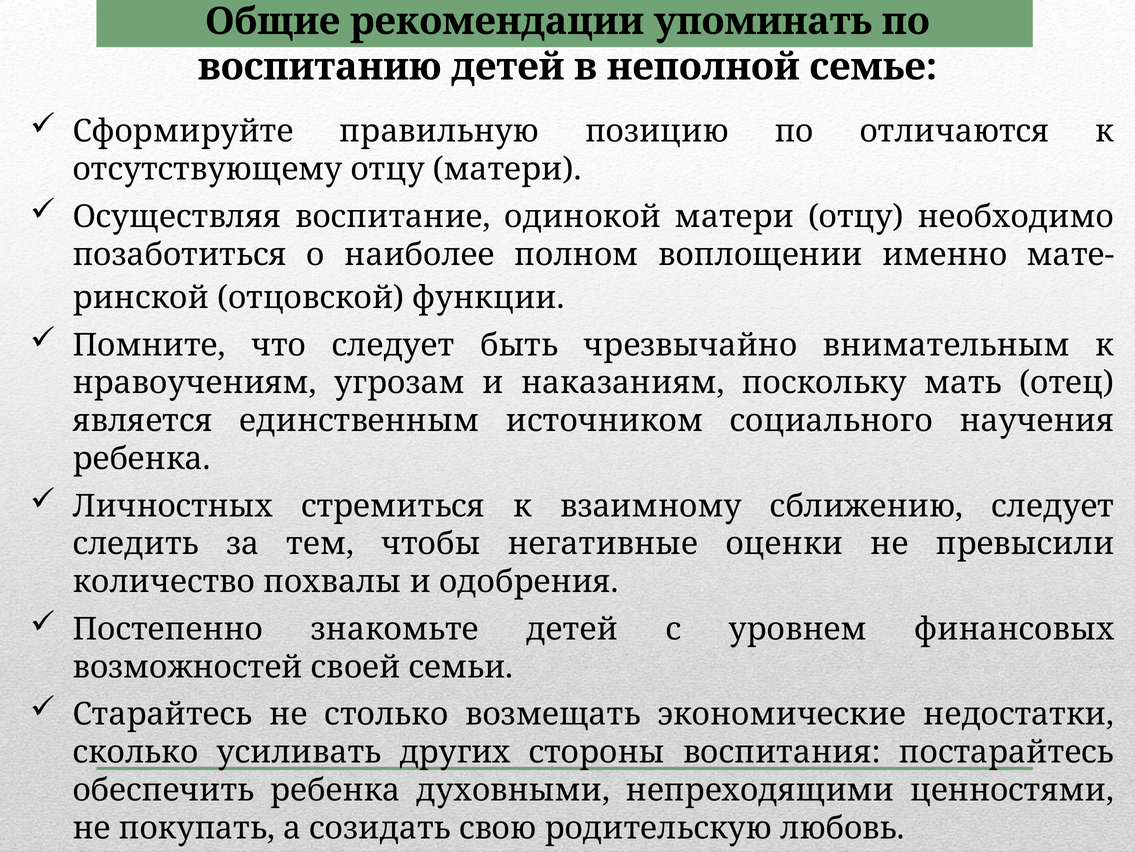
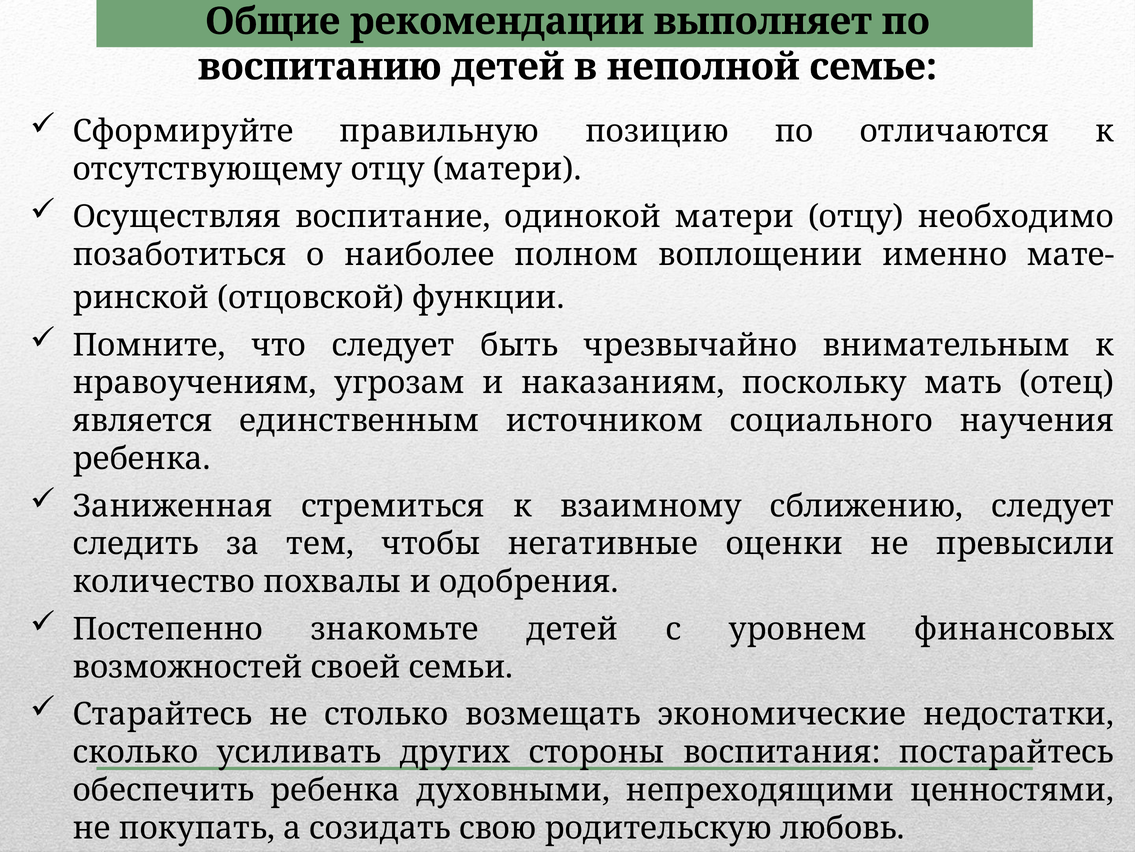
упоминать: упоминать -> выполняет
Личностных: Личностных -> Заниженная
